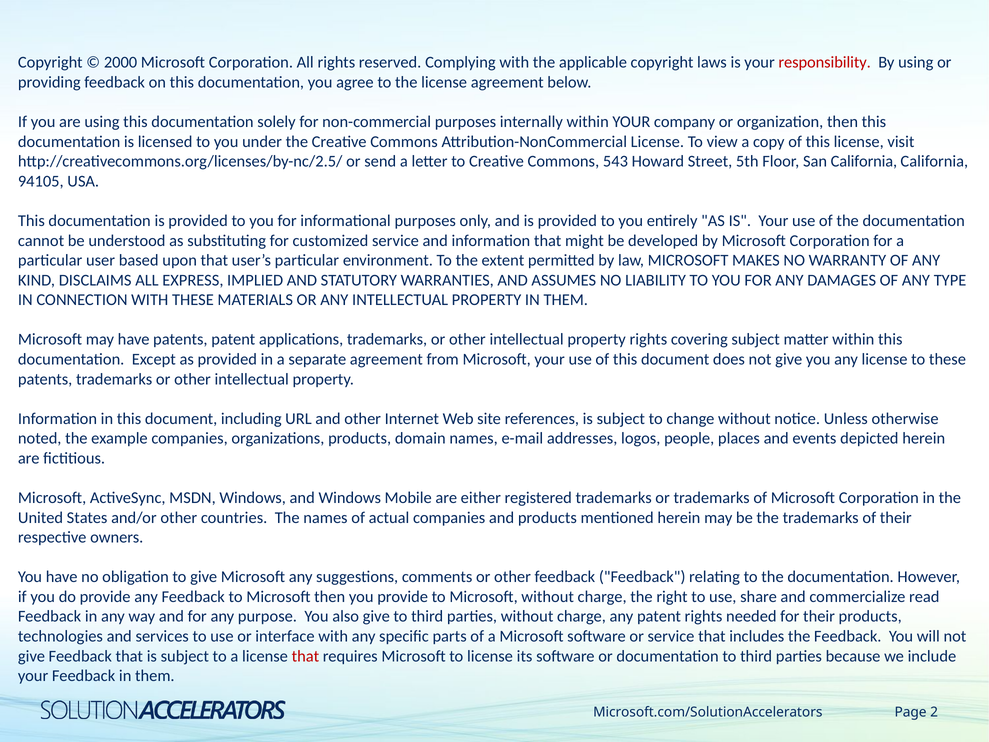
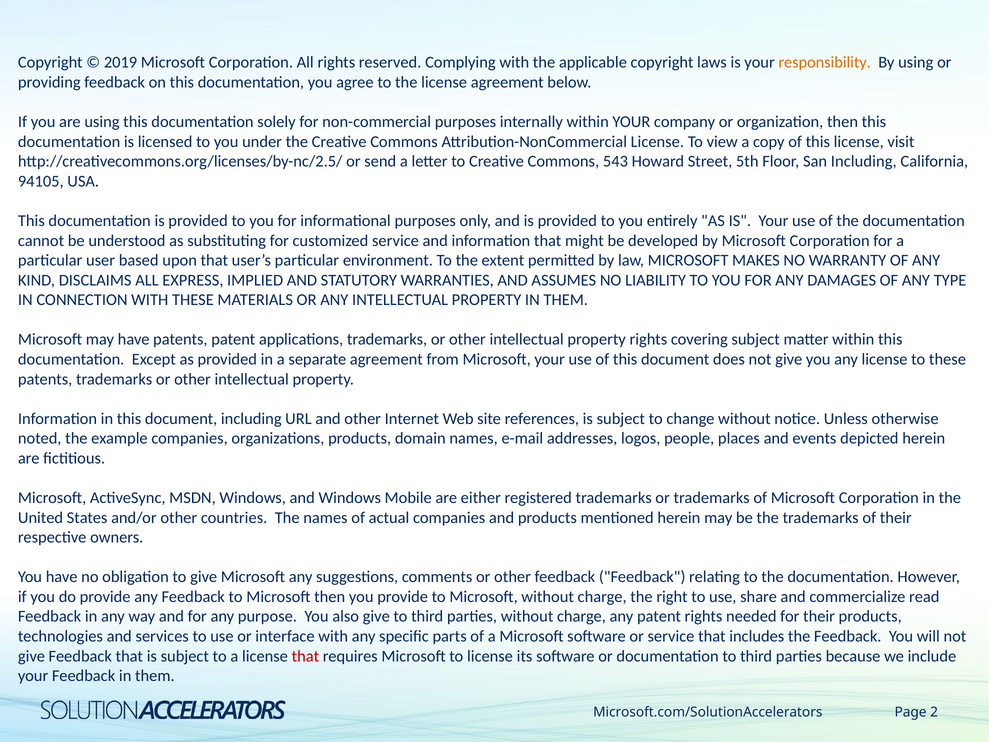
2000: 2000 -> 2019
responsibility colour: red -> orange
San California: California -> Including
